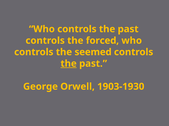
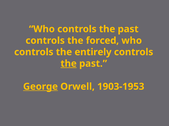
seemed: seemed -> entirely
George underline: none -> present
1903-1930: 1903-1930 -> 1903-1953
